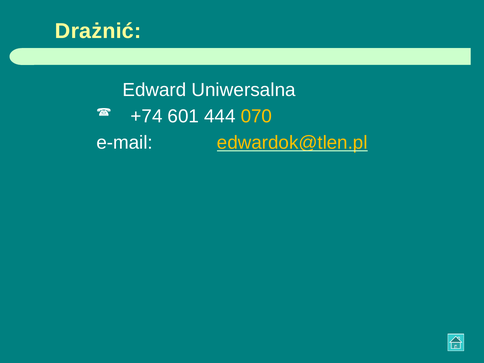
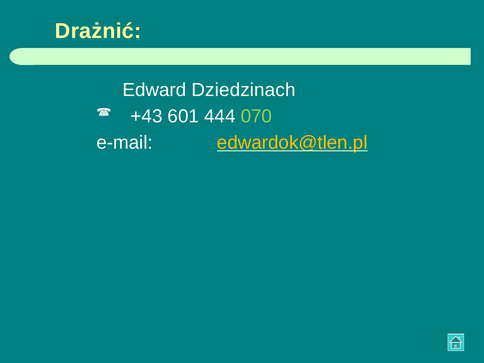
Uniwersalna: Uniwersalna -> Dziedzinach
+74: +74 -> +43
070 colour: yellow -> light green
